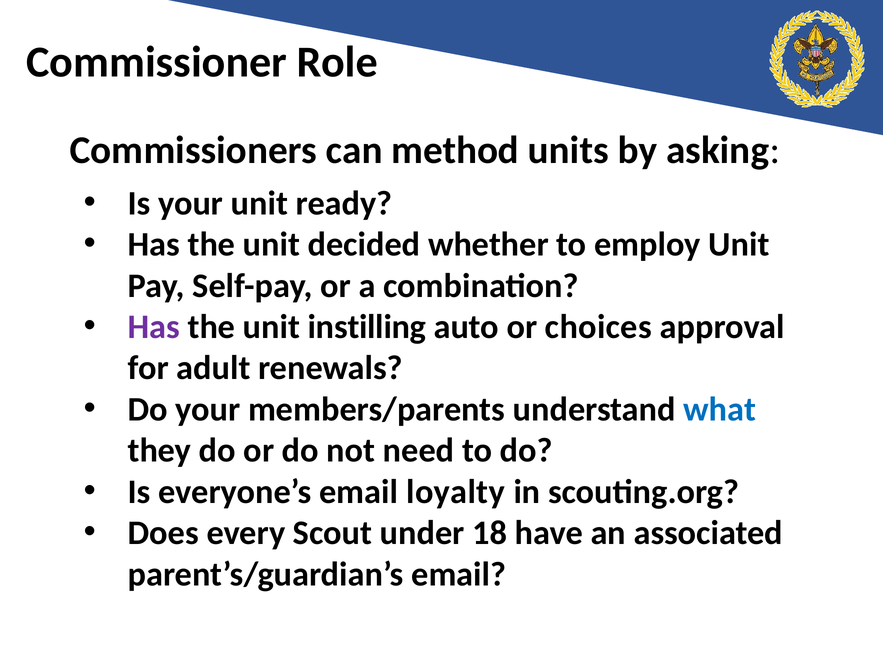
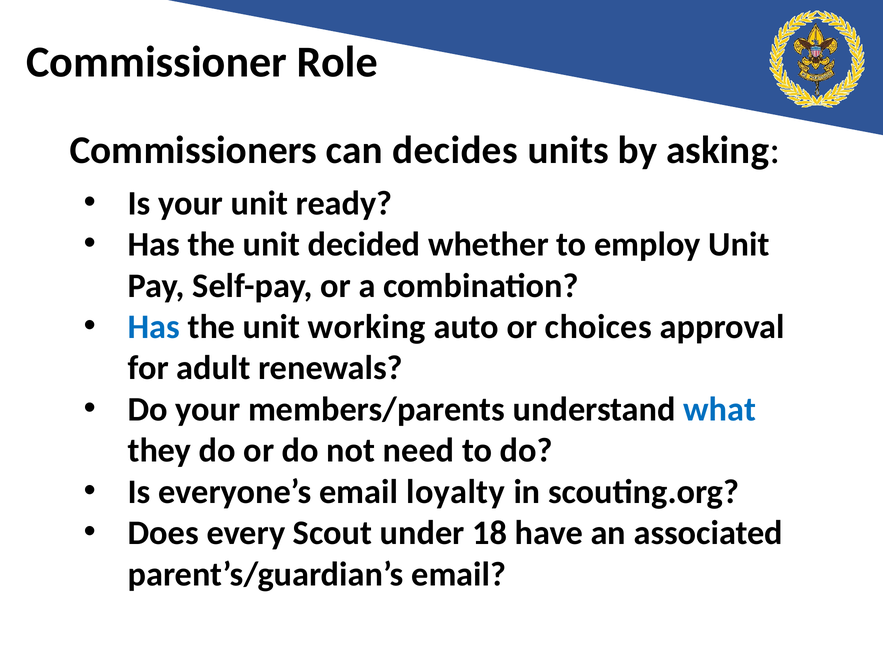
method: method -> decides
Has at (154, 327) colour: purple -> blue
instilling: instilling -> working
